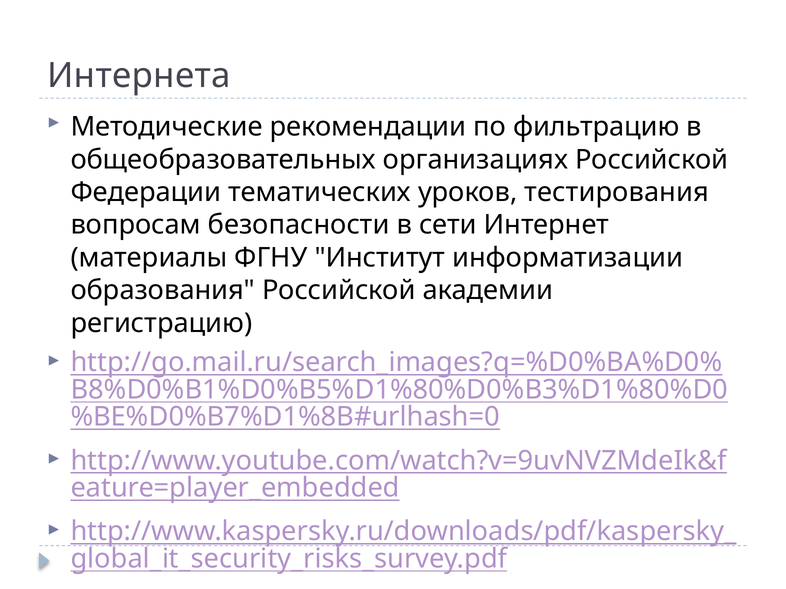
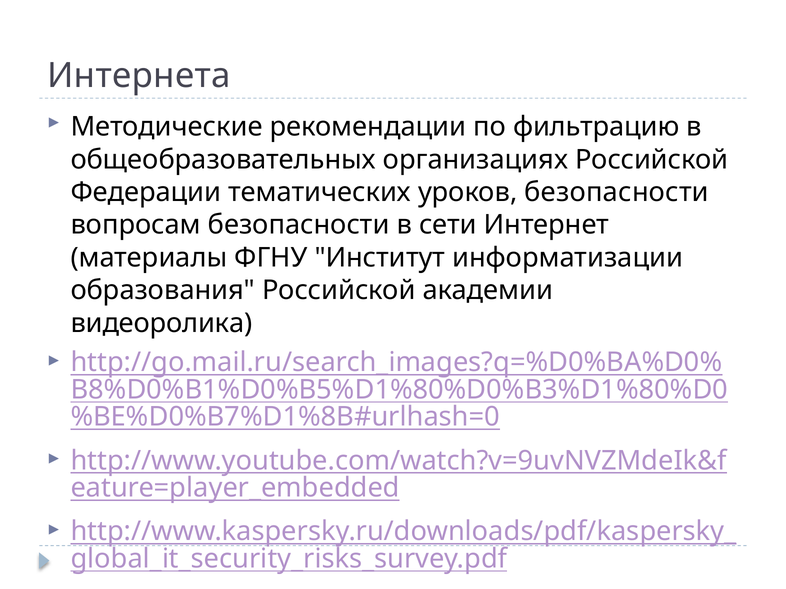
уроков тестирования: тестирования -> безопасности
регистрацию: регистрацию -> видеоролика
